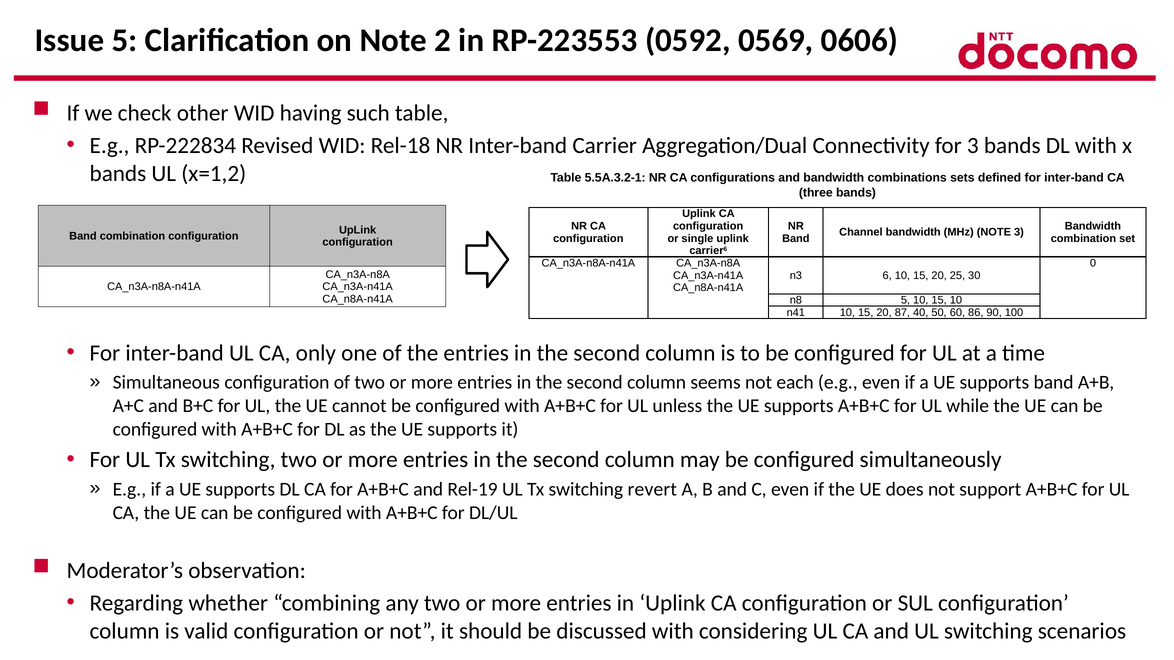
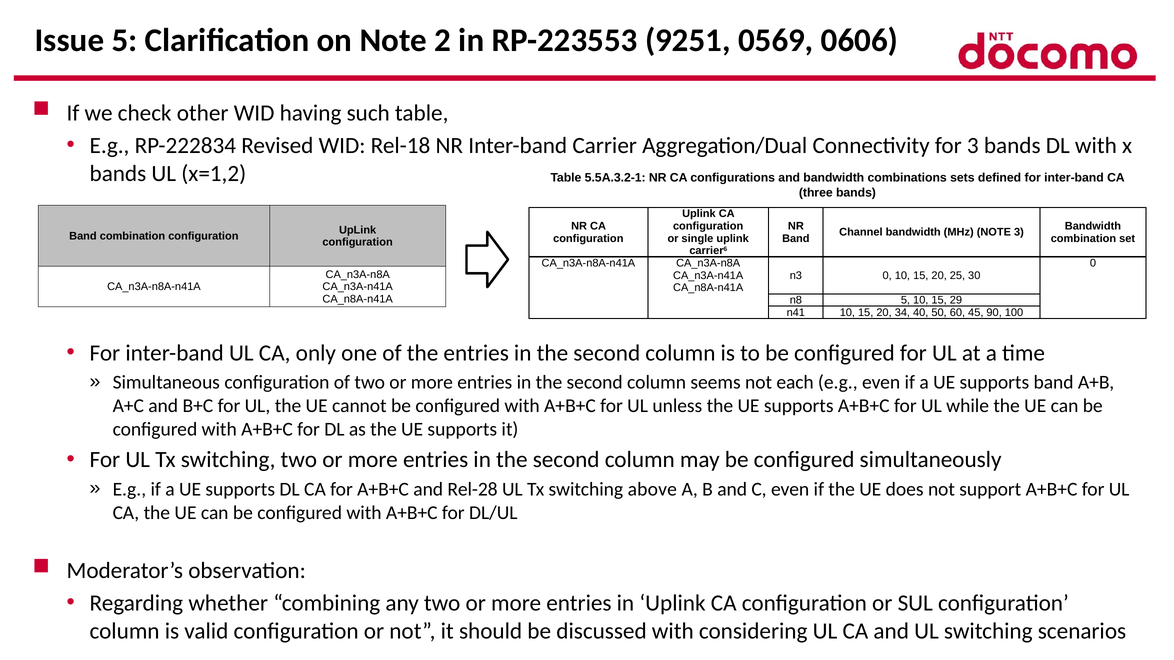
0592: 0592 -> 9251
n3 6: 6 -> 0
15 10: 10 -> 29
87: 87 -> 34
86: 86 -> 45
Rel-19: Rel-19 -> Rel-28
revert: revert -> above
